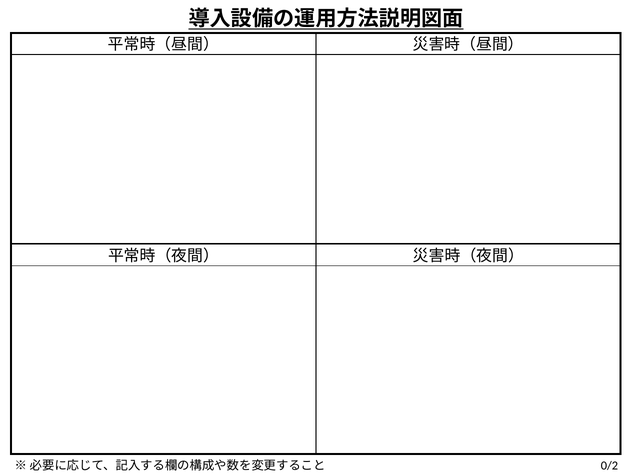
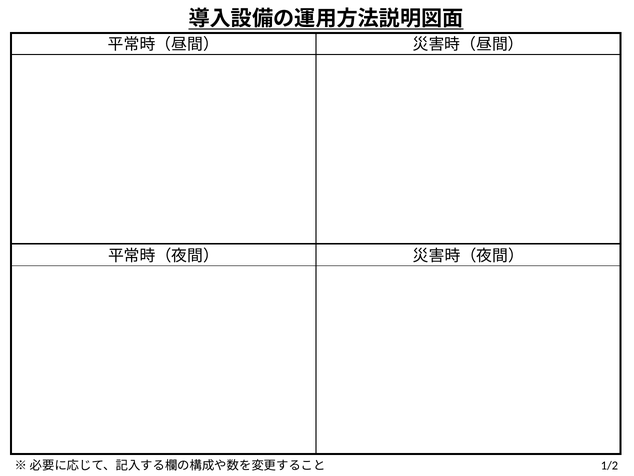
0/2: 0/2 -> 1/2
